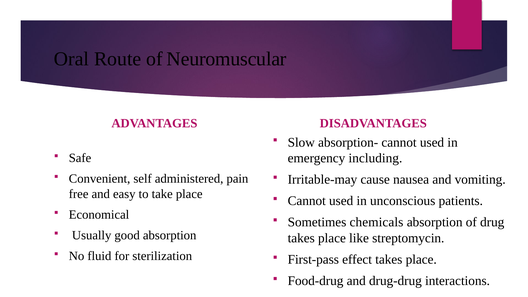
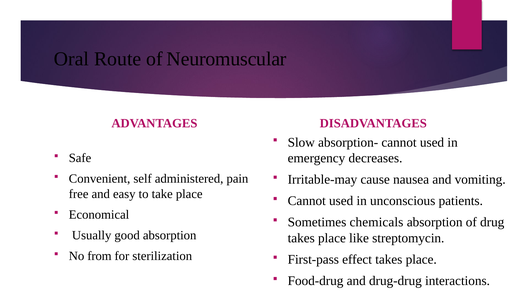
including: including -> decreases
fluid: fluid -> from
